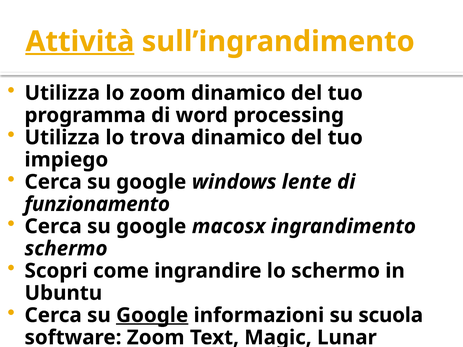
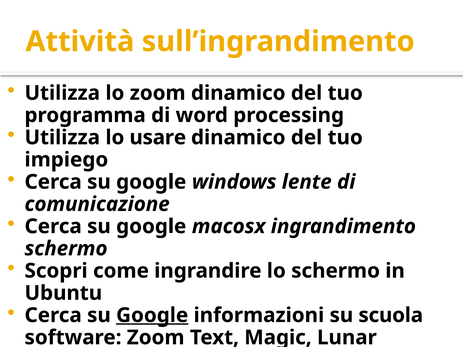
Attività underline: present -> none
trova: trova -> usare
funzionamento: funzionamento -> comunicazione
